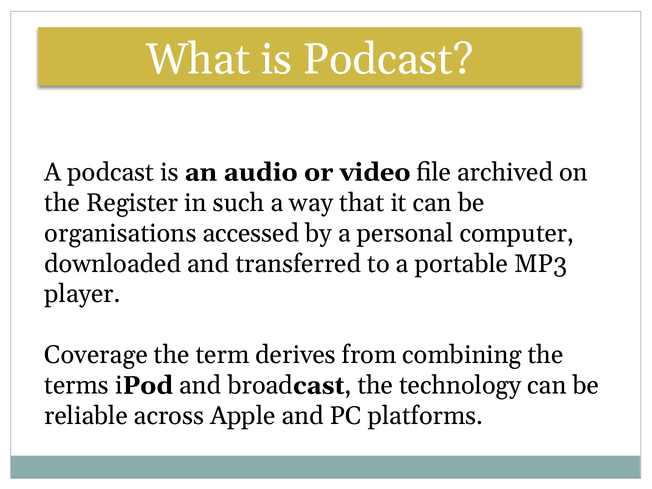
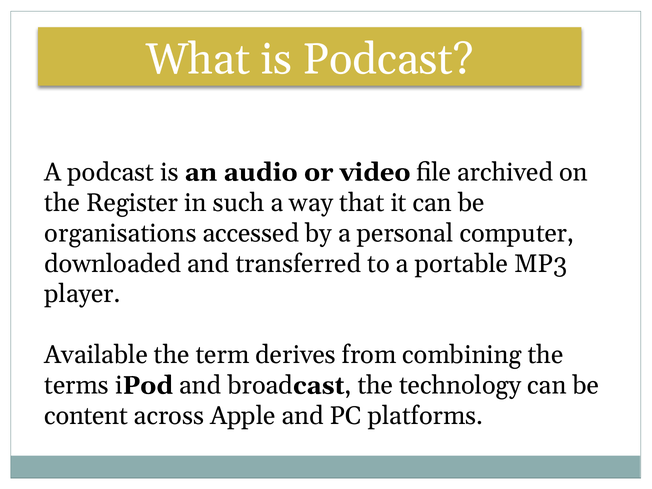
Coverage: Coverage -> Available
reliable: reliable -> content
